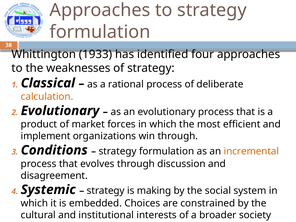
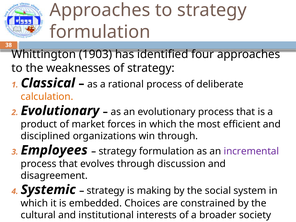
1933: 1933 -> 1903
implement: implement -> disciplined
Conditions: Conditions -> Employees
incremental colour: orange -> purple
